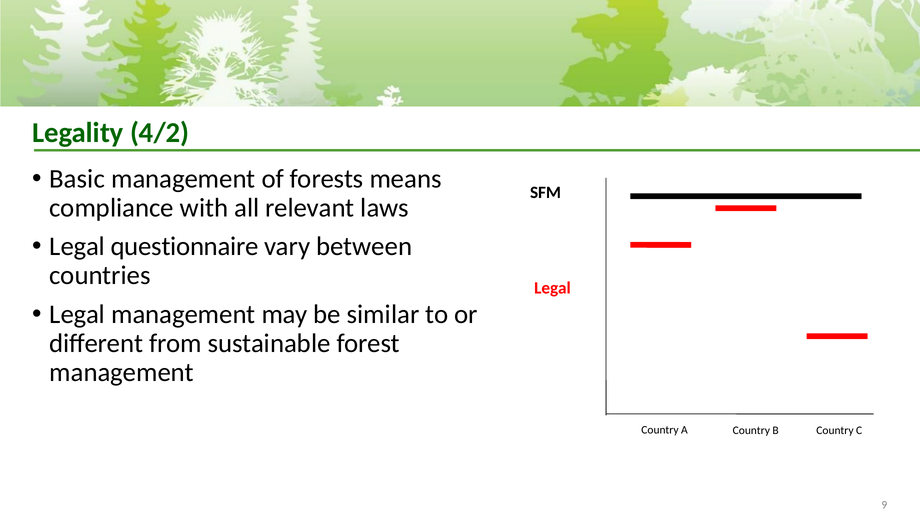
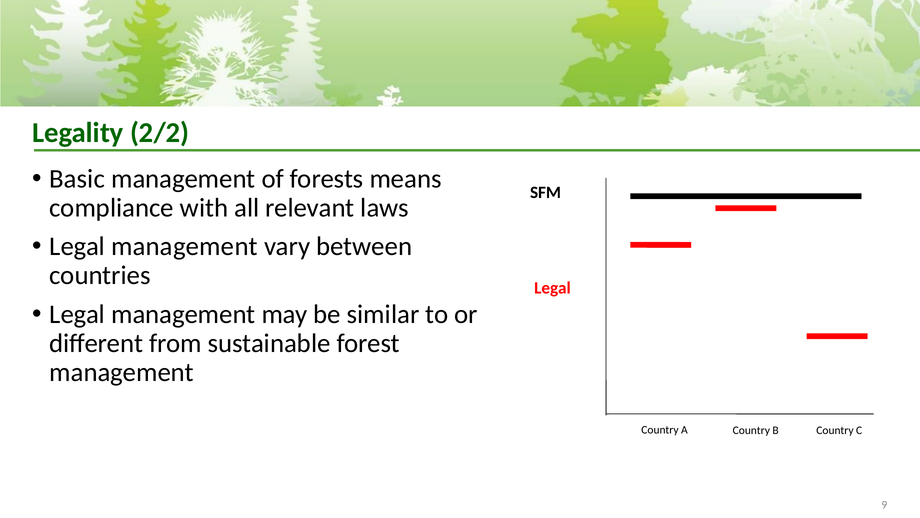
4/2: 4/2 -> 2/2
questionnaire at (185, 246): questionnaire -> management
